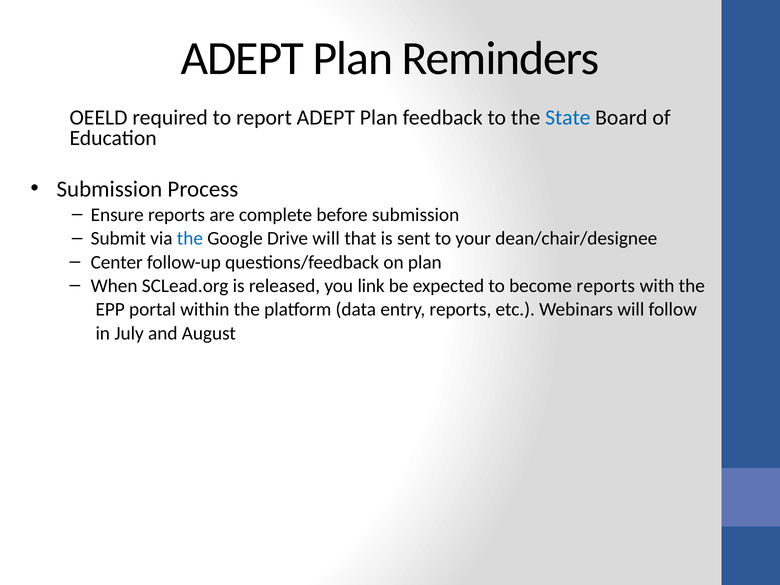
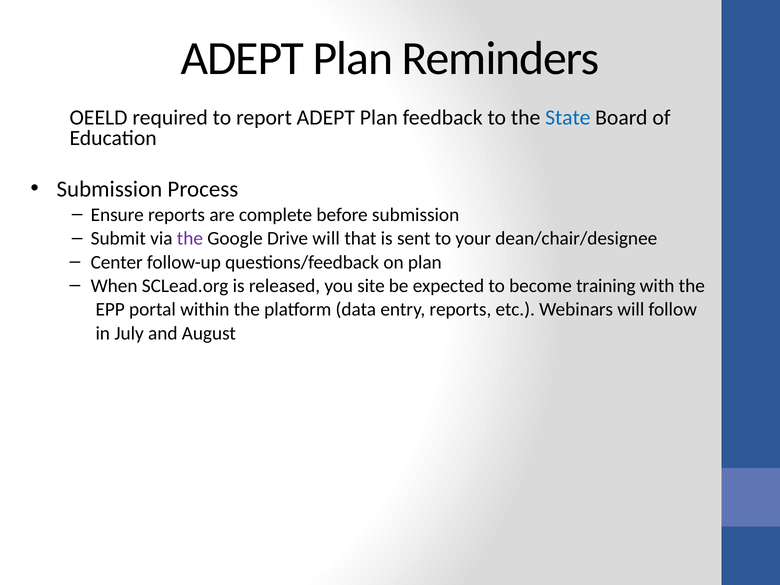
the at (190, 238) colour: blue -> purple
link: link -> site
become reports: reports -> training
